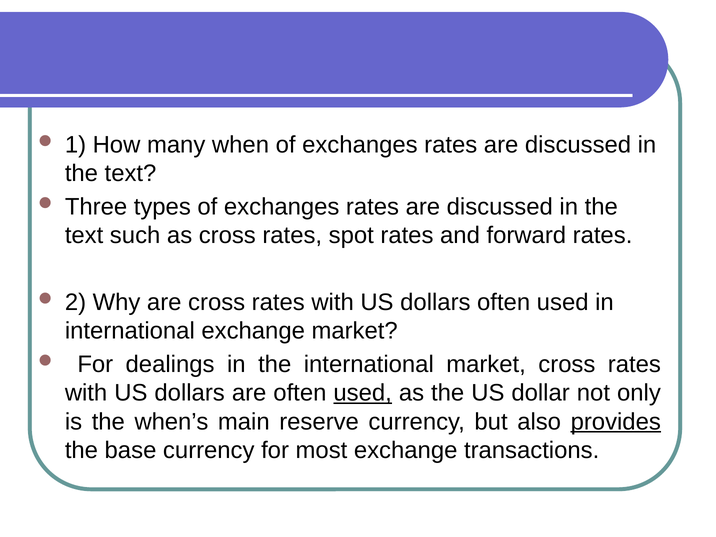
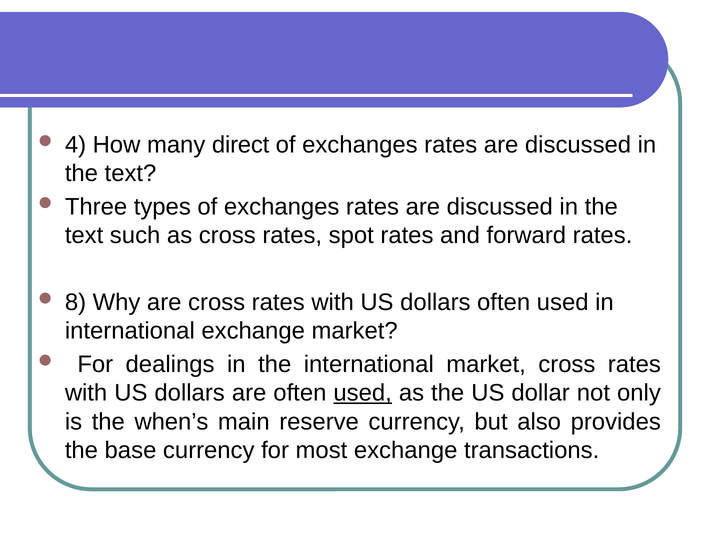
1: 1 -> 4
when: when -> direct
2: 2 -> 8
provides underline: present -> none
